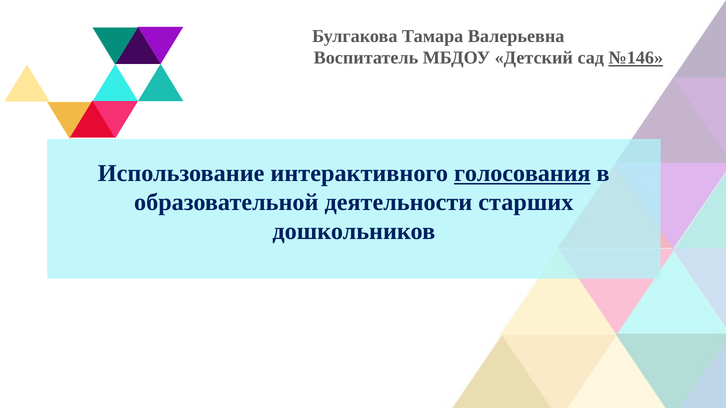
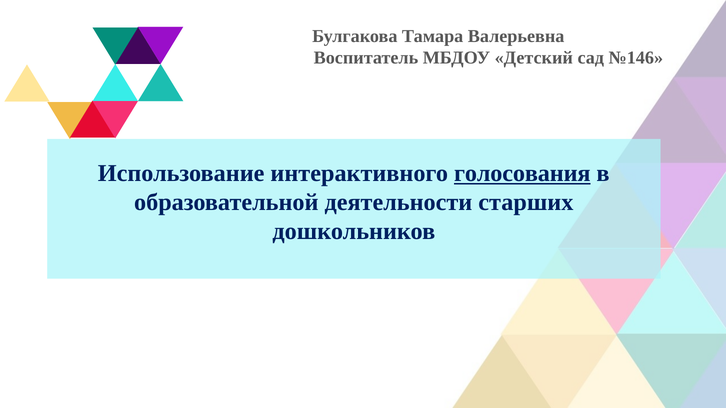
№146 underline: present -> none
